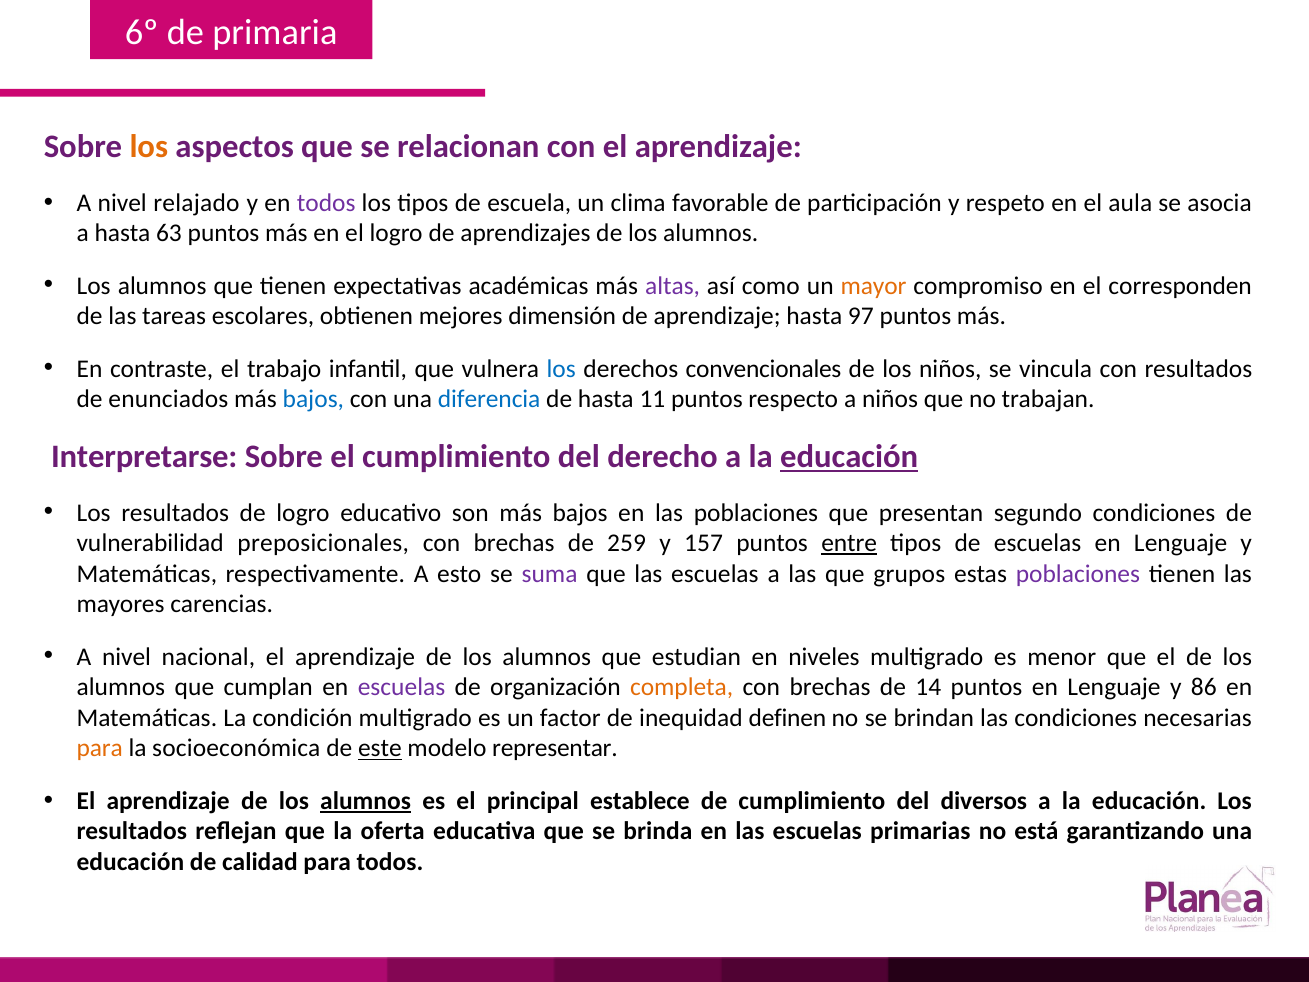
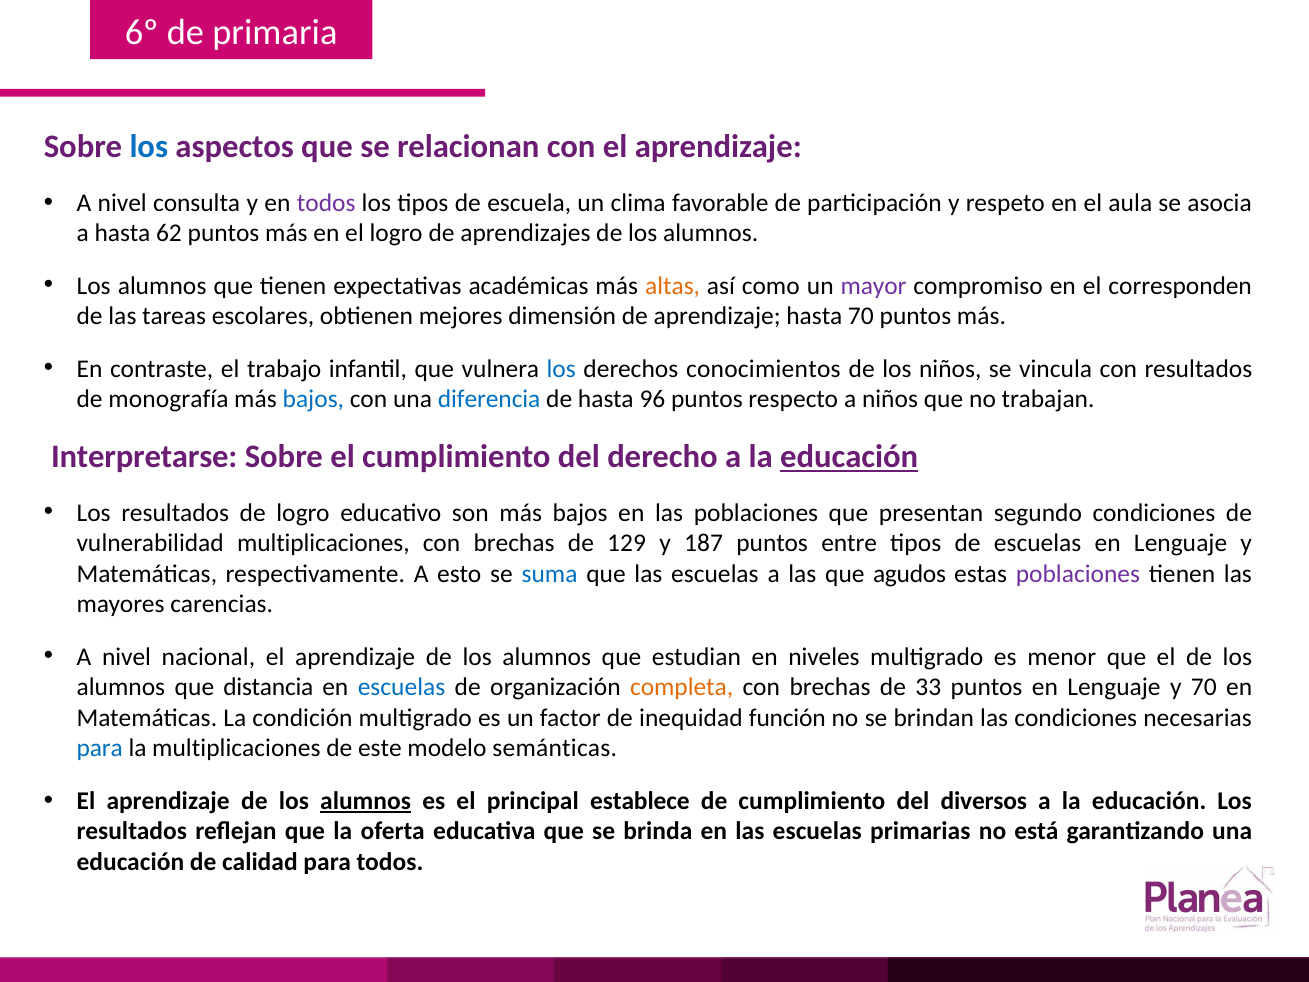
los at (149, 147) colour: orange -> blue
relajado: relajado -> consulta
63: 63 -> 62
altas colour: purple -> orange
mayor colour: orange -> purple
hasta 97: 97 -> 70
convencionales: convencionales -> conocimientos
enunciados: enunciados -> monografía
11: 11 -> 96
vulnerabilidad preposicionales: preposicionales -> multiplicaciones
259: 259 -> 129
157: 157 -> 187
entre underline: present -> none
suma colour: purple -> blue
grupos: grupos -> agudos
cumplan: cumplan -> distancia
escuelas at (402, 687) colour: purple -> blue
14: 14 -> 33
y 86: 86 -> 70
definen: definen -> función
para at (100, 748) colour: orange -> blue
la socioeconómica: socioeconómica -> multiplicaciones
este underline: present -> none
representar: representar -> semánticas
